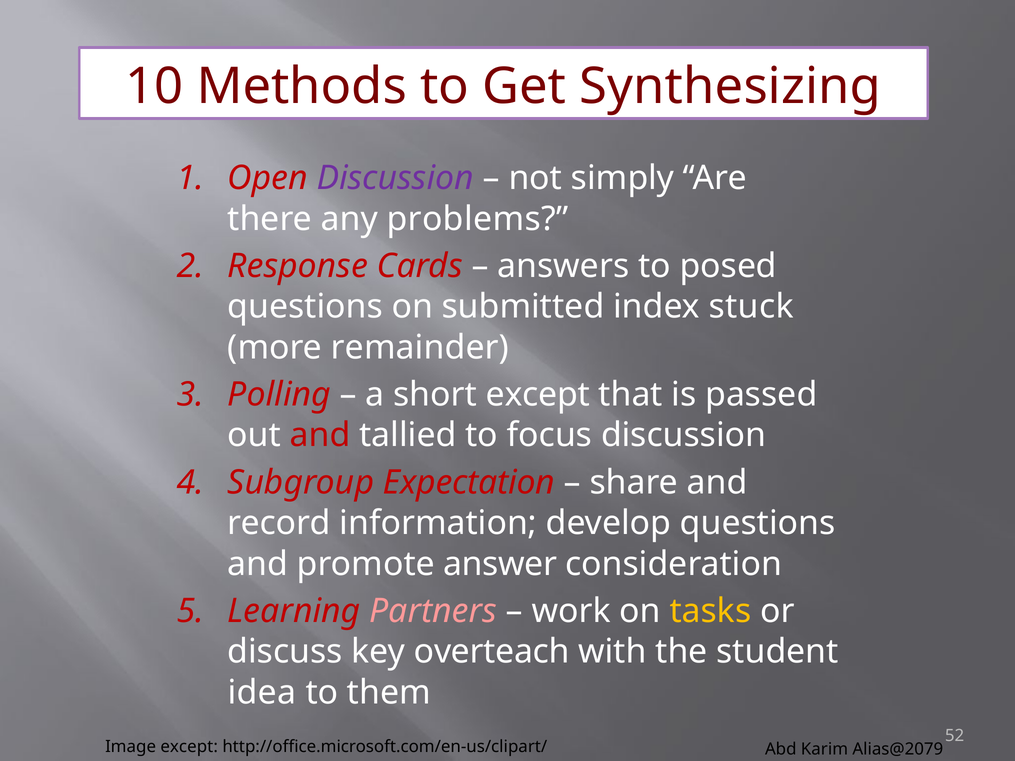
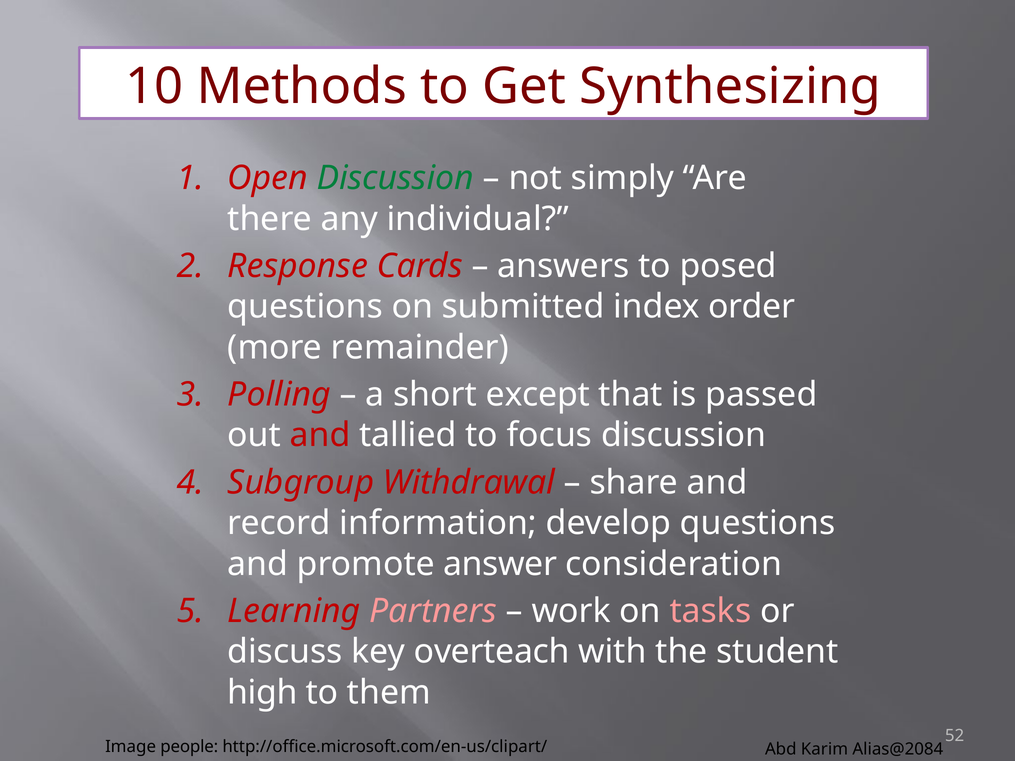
Discussion at (395, 178) colour: purple -> green
problems: problems -> individual
stuck: stuck -> order
Expectation: Expectation -> Withdrawal
tasks colour: yellow -> pink
idea: idea -> high
Image except: except -> people
Alias@2079: Alias@2079 -> Alias@2084
